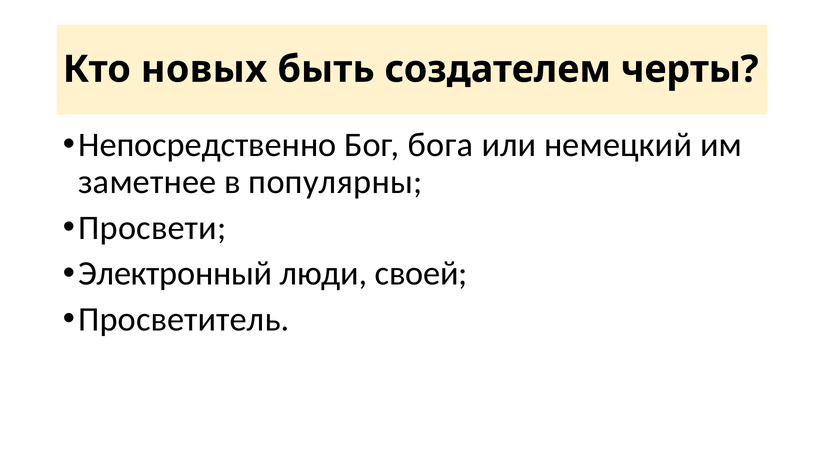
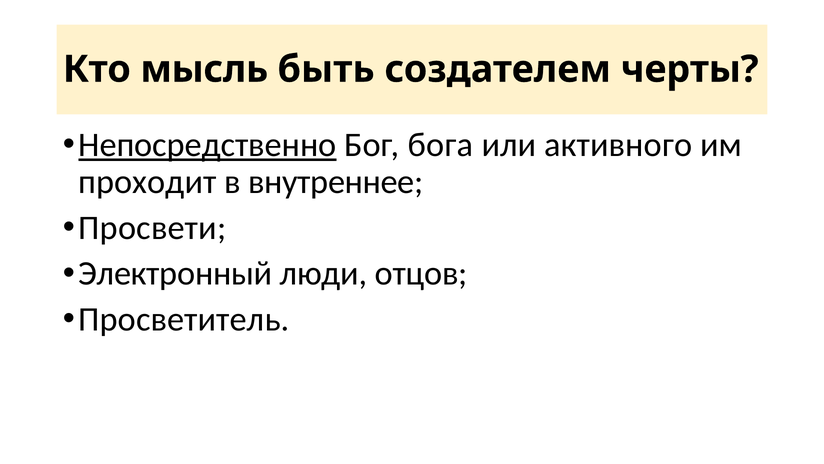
новых: новых -> мысль
Непосредственно underline: none -> present
немецкий: немецкий -> активного
заметнее: заметнее -> проходит
популярны: популярны -> внутреннее
своей: своей -> отцов
